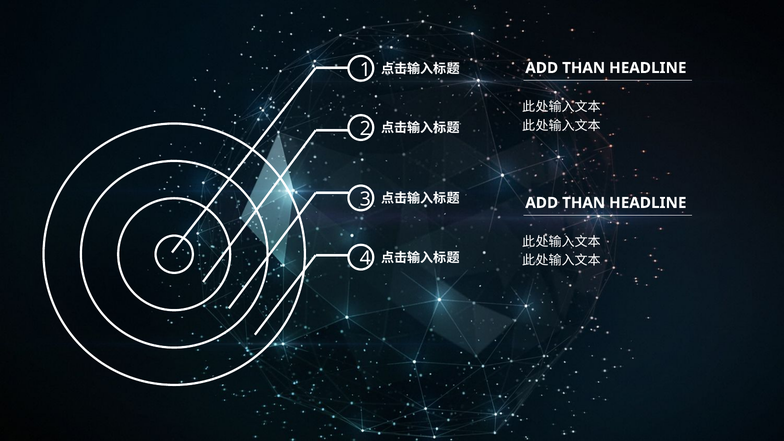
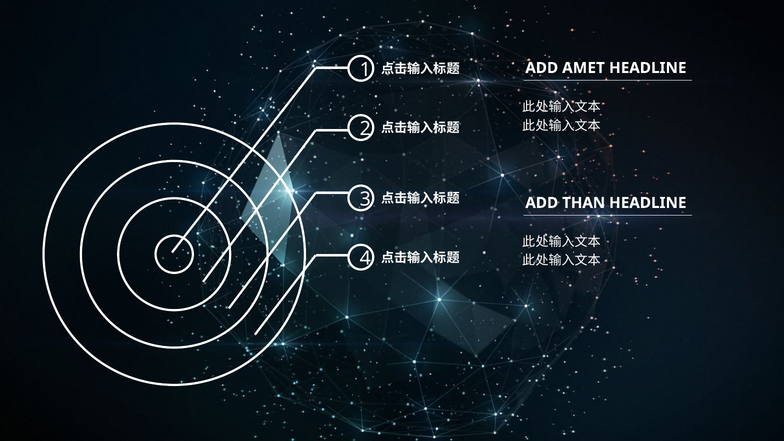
THAN at (584, 68): THAN -> AMET
